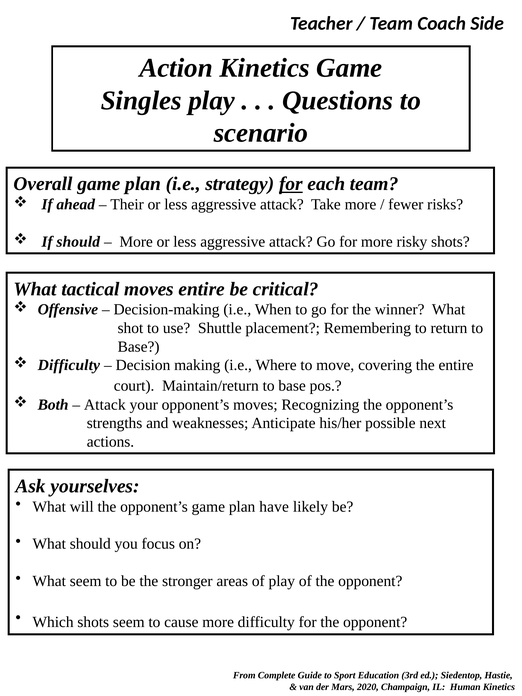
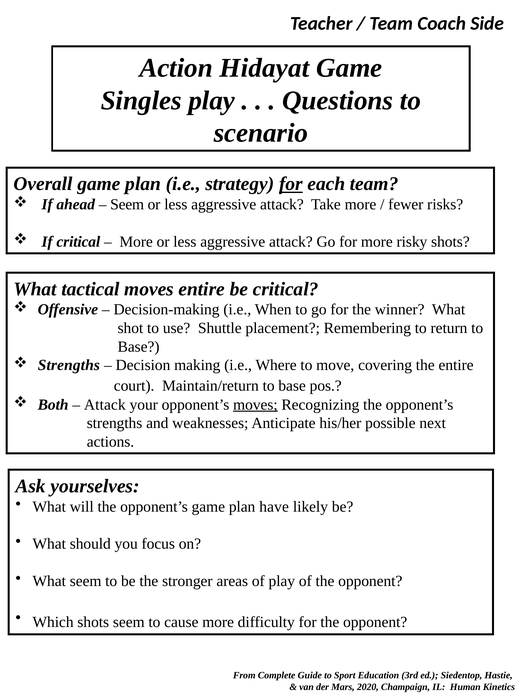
Action Kinetics: Kinetics -> Hidayat
Their at (127, 205): Their -> Seem
If should: should -> critical
Difficulty at (69, 365): Difficulty -> Strengths
moves at (255, 405) underline: none -> present
